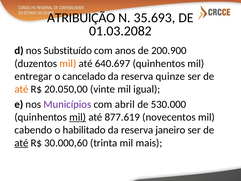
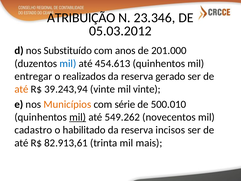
35.693: 35.693 -> 23.346
01.03.2082: 01.03.2082 -> 05.03.2012
200.900: 200.900 -> 201.000
mil at (68, 63) colour: orange -> blue
640.697: 640.697 -> 454.613
cancelado: cancelado -> realizados
quinze: quinze -> gerado
20.050,00: 20.050,00 -> 39.243,94
mil igual: igual -> vinte
Municípios colour: purple -> orange
abril: abril -> série
530.000: 530.000 -> 500.010
877.619: 877.619 -> 549.262
cabendo: cabendo -> cadastro
janeiro: janeiro -> incisos
até at (21, 143) underline: present -> none
30.000,60: 30.000,60 -> 82.913,61
